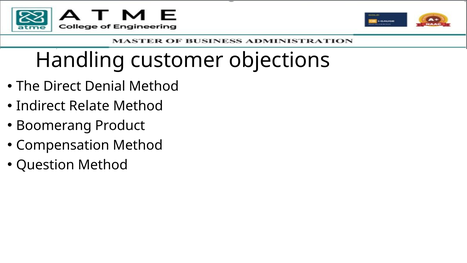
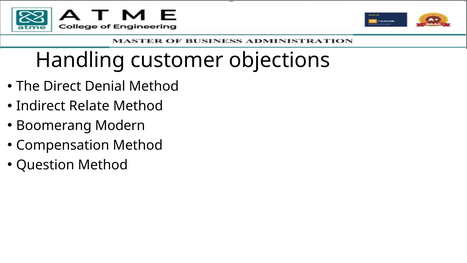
Product: Product -> Modern
